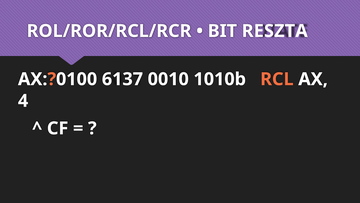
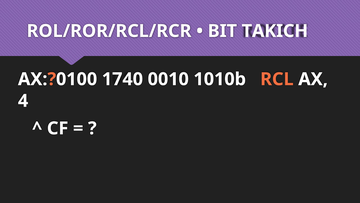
RESZTA: RESZTA -> TAKICH
6137: 6137 -> 1740
